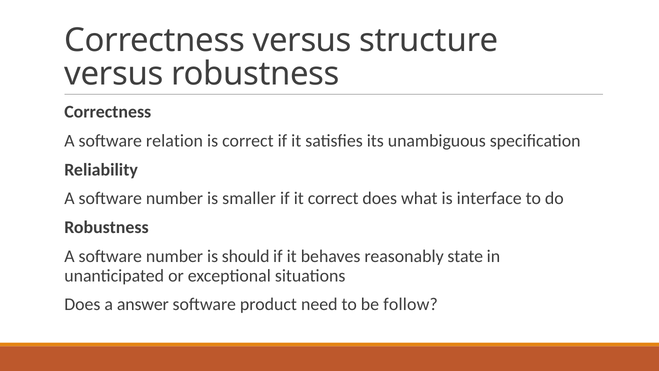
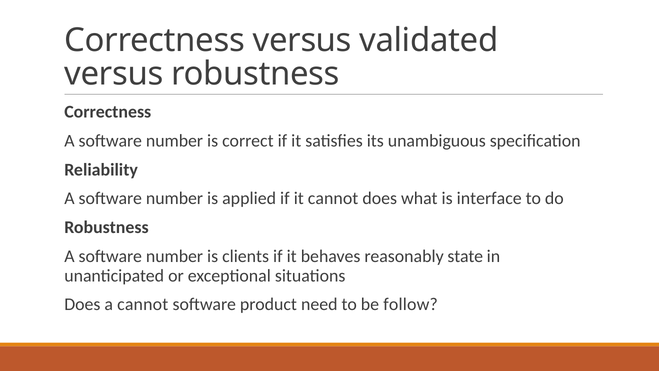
structure: structure -> validated
relation at (174, 141): relation -> number
smaller: smaller -> applied
it correct: correct -> cannot
should: should -> clients
a answer: answer -> cannot
